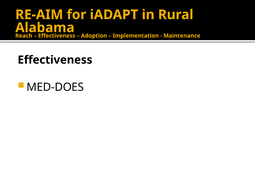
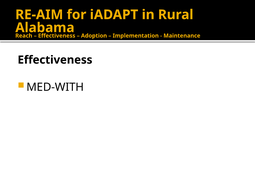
MED-DOES: MED-DOES -> MED-WITH
